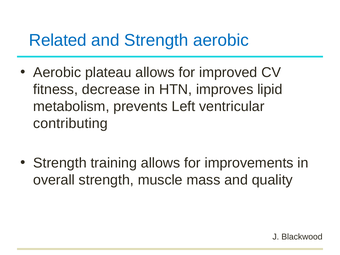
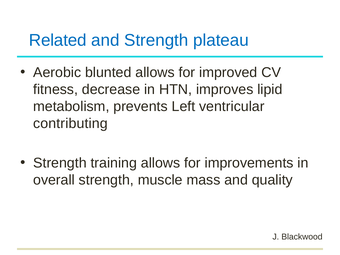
Strength aerobic: aerobic -> plateau
plateau: plateau -> blunted
